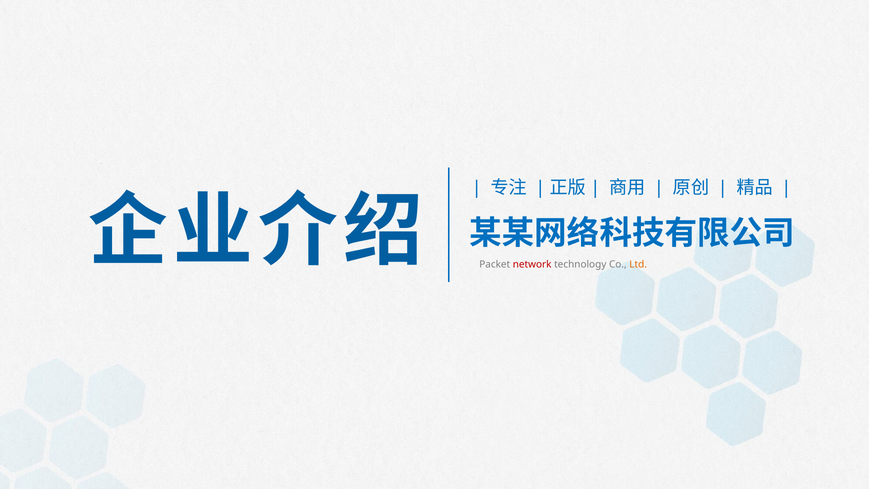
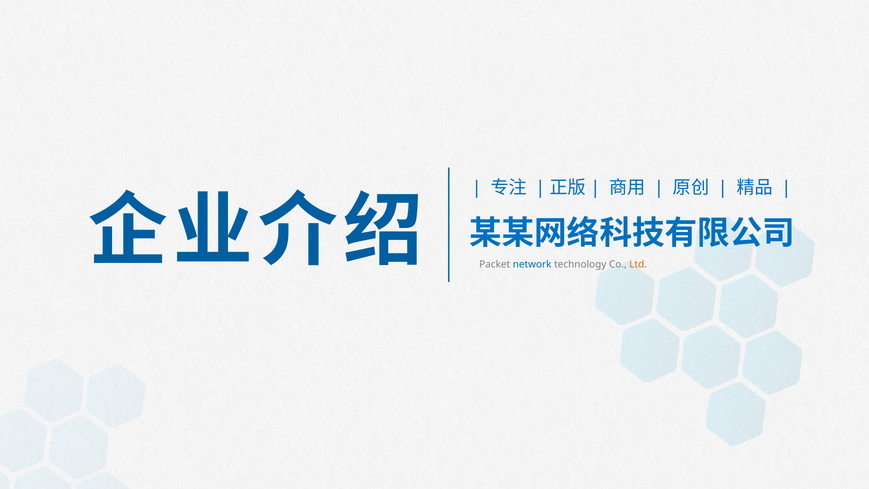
network colour: red -> blue
